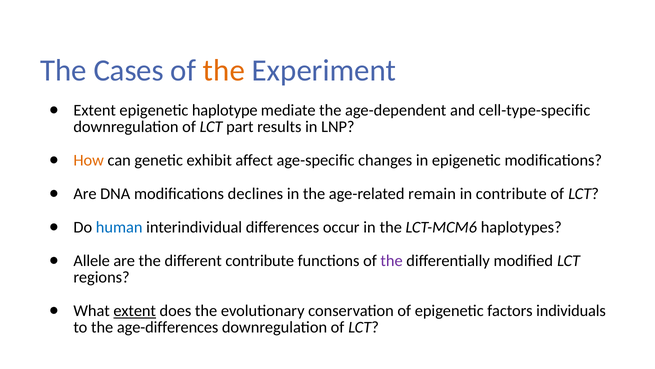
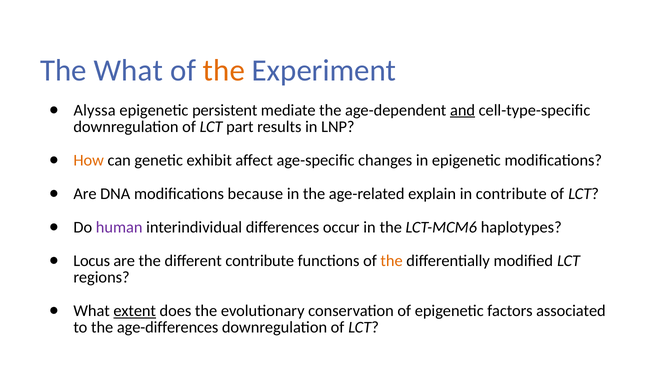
The Cases: Cases -> What
Extent at (95, 110): Extent -> Alyssa
haplotype: haplotype -> persistent
and underline: none -> present
declines: declines -> because
remain: remain -> explain
human colour: blue -> purple
Allele: Allele -> Locus
the at (392, 260) colour: purple -> orange
individuals: individuals -> associated
